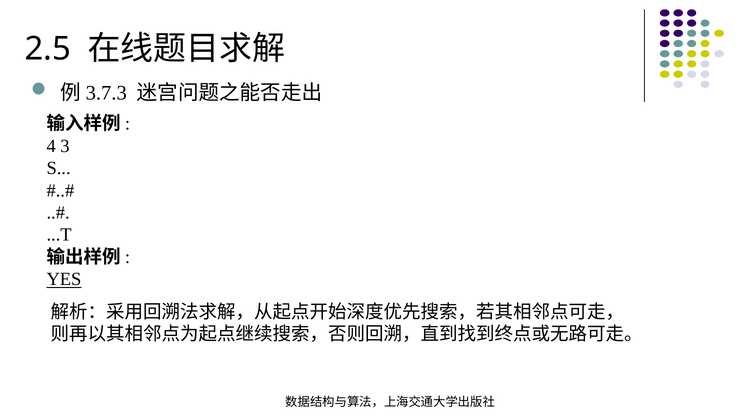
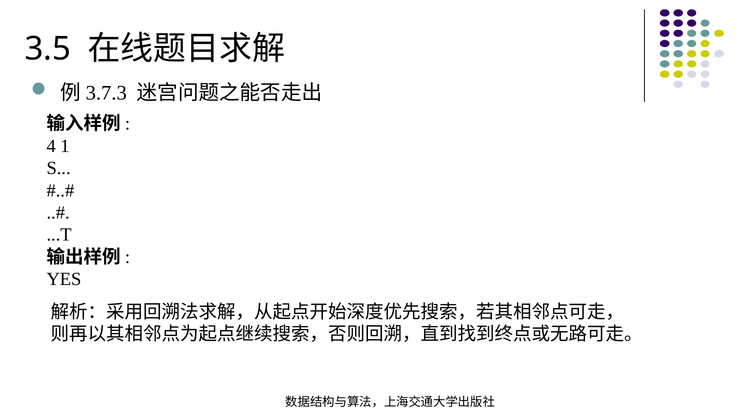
2.5: 2.5 -> 3.5
3: 3 -> 1
YES underline: present -> none
